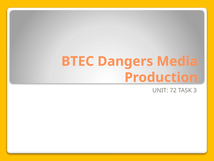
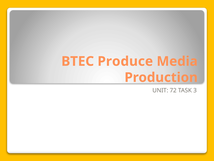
Dangers: Dangers -> Produce
